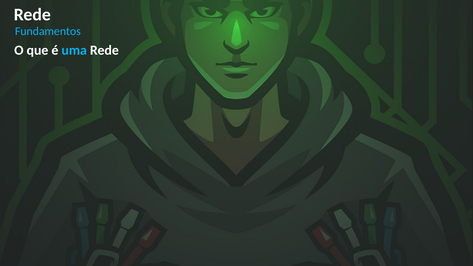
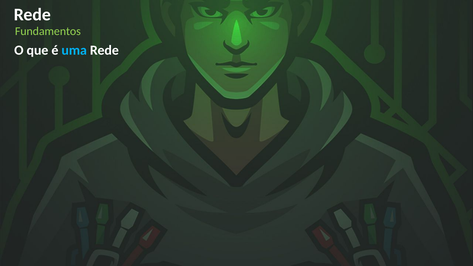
Fundamentos colour: light blue -> light green
